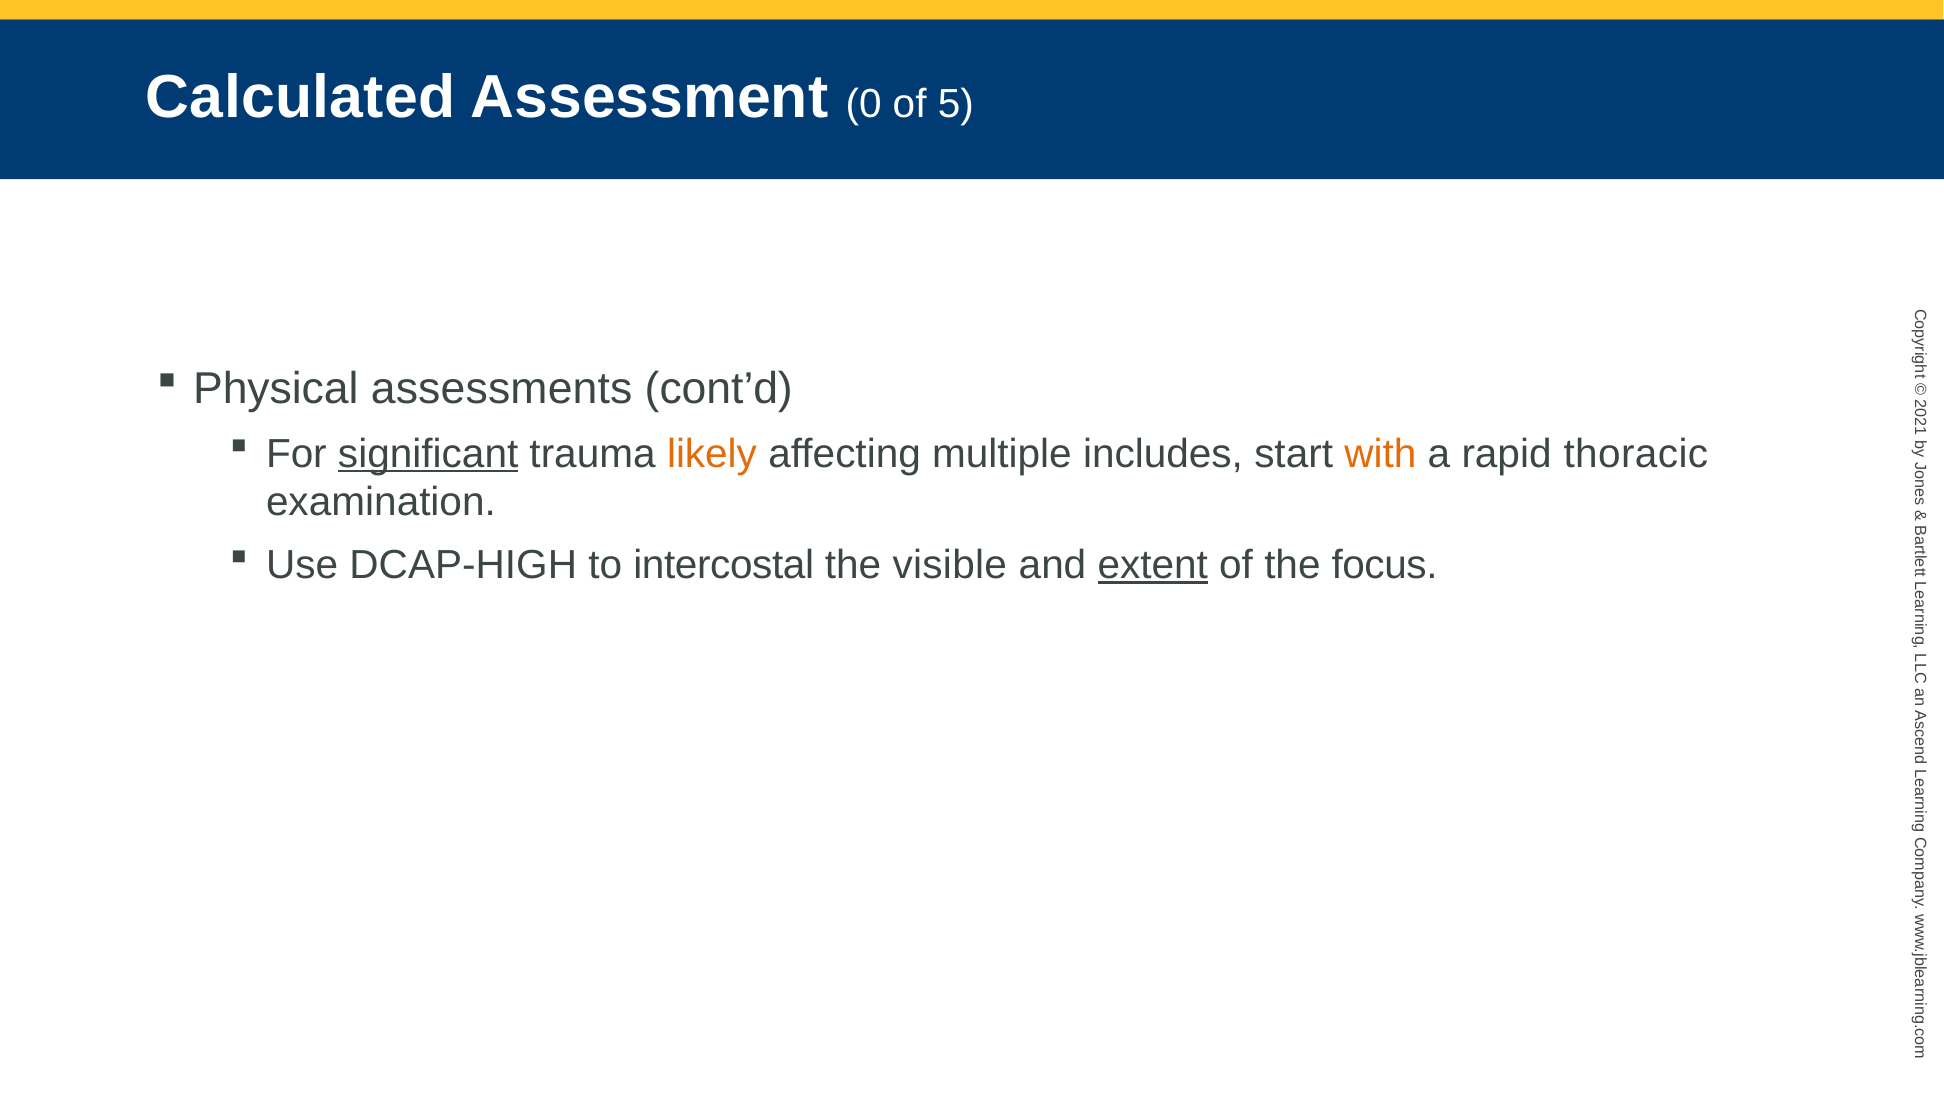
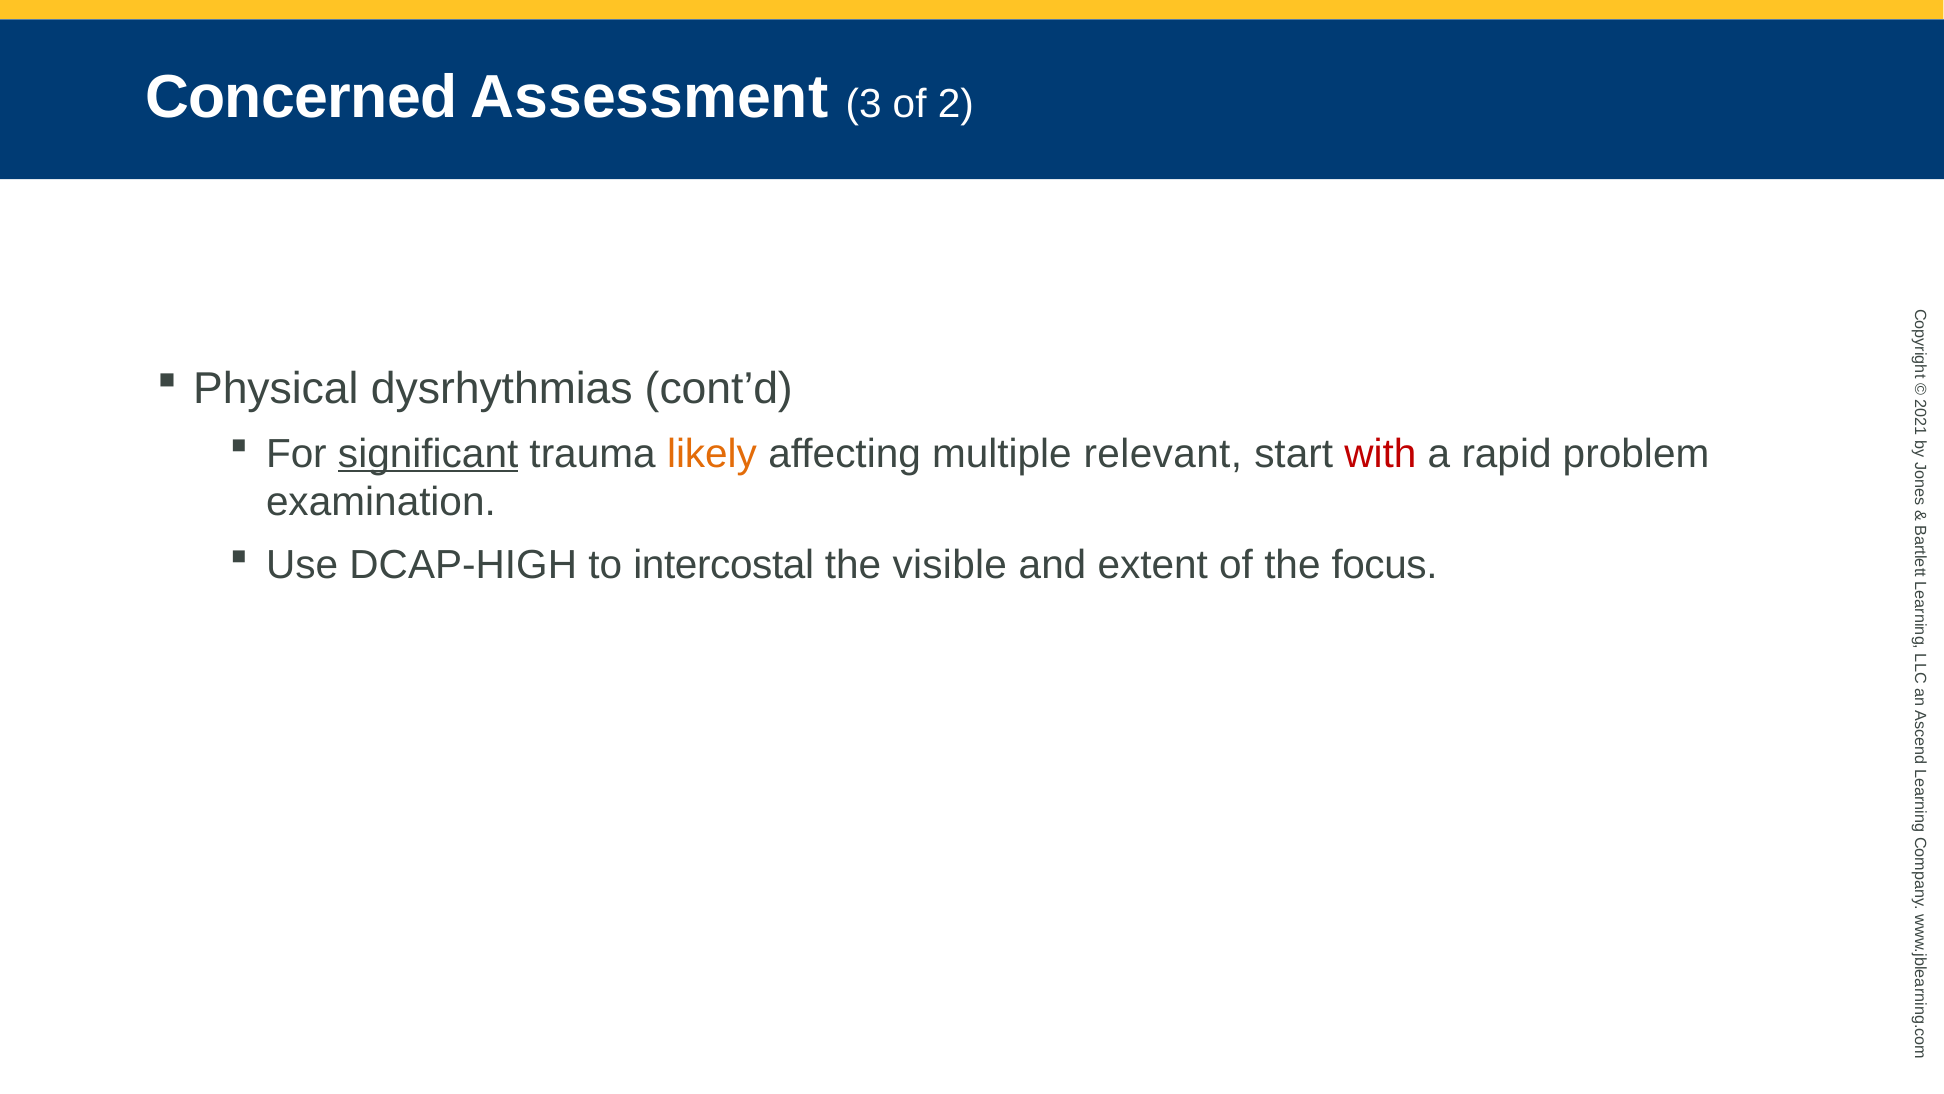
Calculated: Calculated -> Concerned
Assessment 0: 0 -> 3
of 5: 5 -> 2
assessments: assessments -> dysrhythmias
includes: includes -> relevant
with colour: orange -> red
thoracic: thoracic -> problem
extent underline: present -> none
